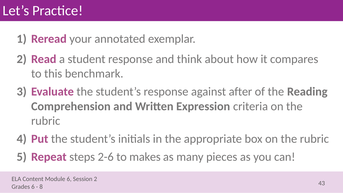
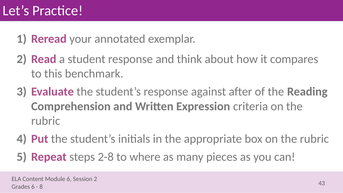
2-6: 2-6 -> 2-8
makes: makes -> where
